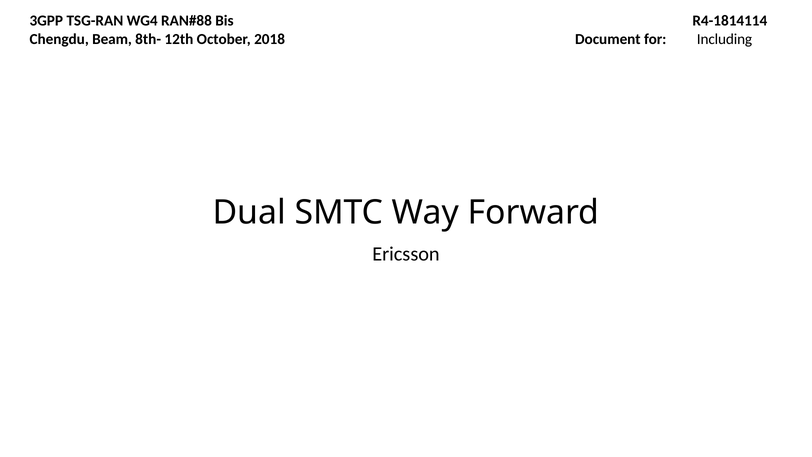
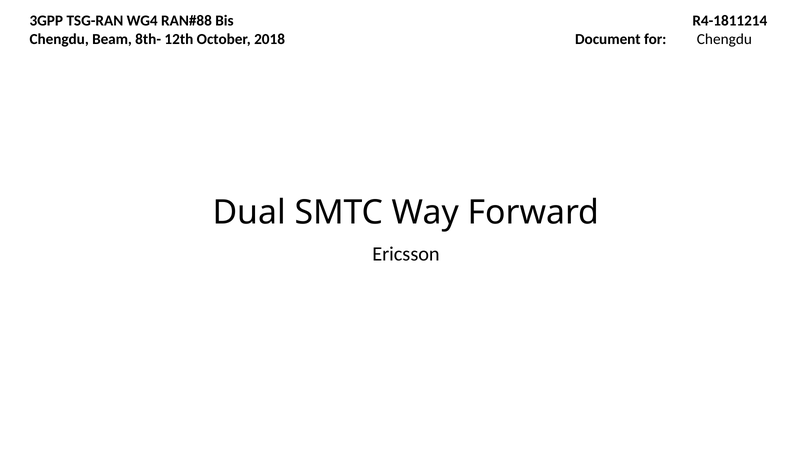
R4-1814114: R4-1814114 -> R4-1811214
for Including: Including -> Chengdu
